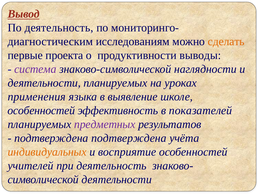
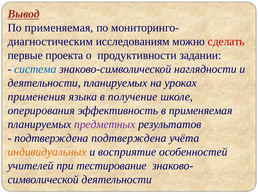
По деятельность: деятельность -> применяемая
сделать colour: orange -> red
выводы: выводы -> задании
система colour: purple -> blue
выявление: выявление -> получение
особенностей at (41, 110): особенностей -> оперирования
в показателей: показателей -> применяемая
при деятельность: деятельность -> тестирование
